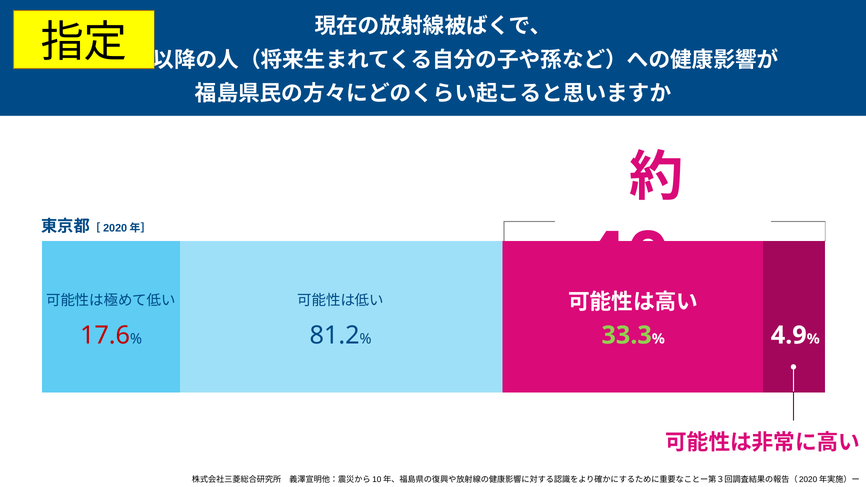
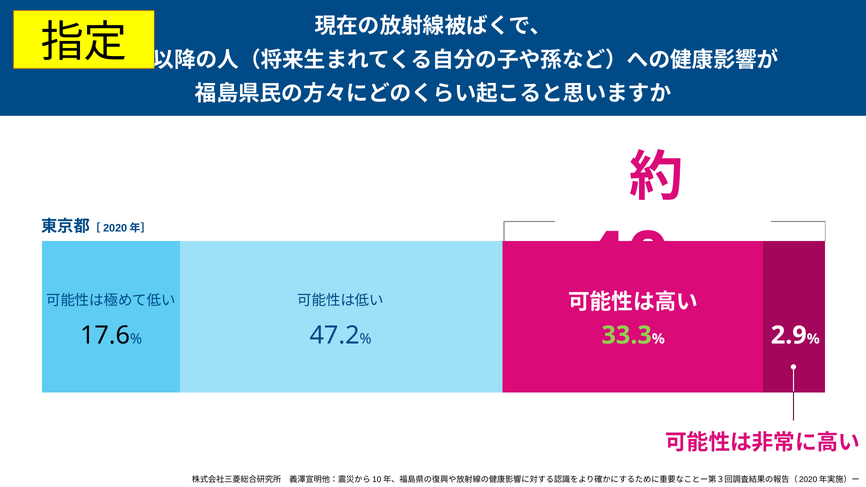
17.6 colour: red -> black
81.2: 81.2 -> 47.2
4.9: 4.9 -> 2.9
